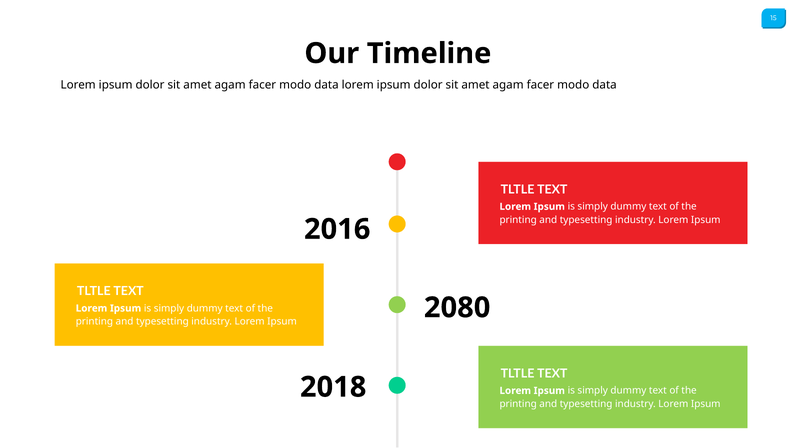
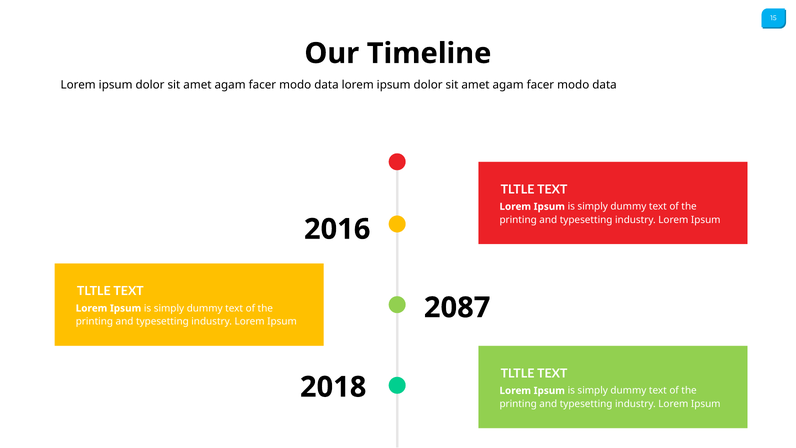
2080: 2080 -> 2087
